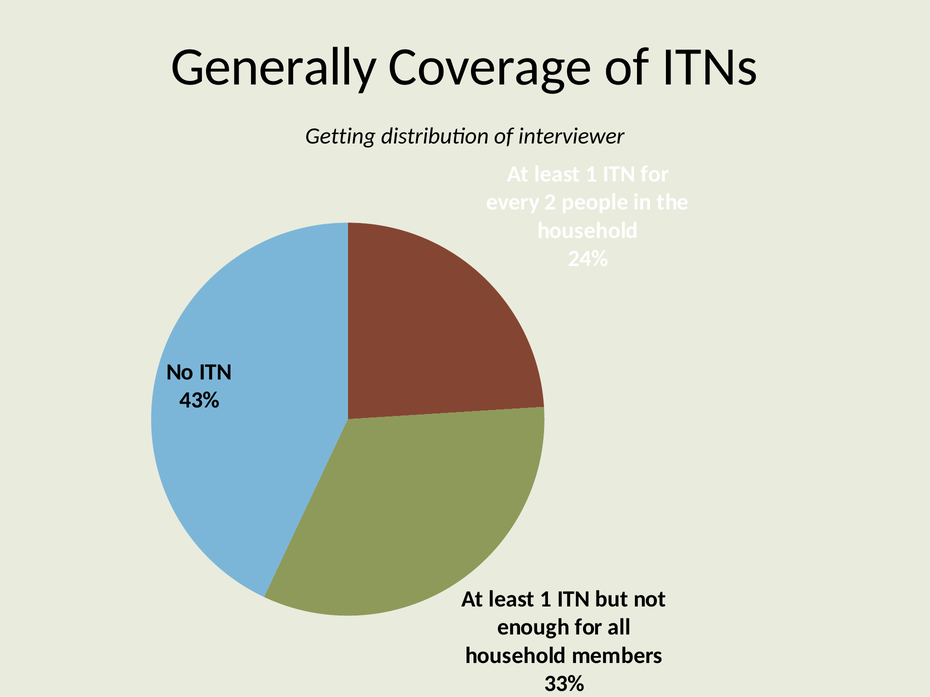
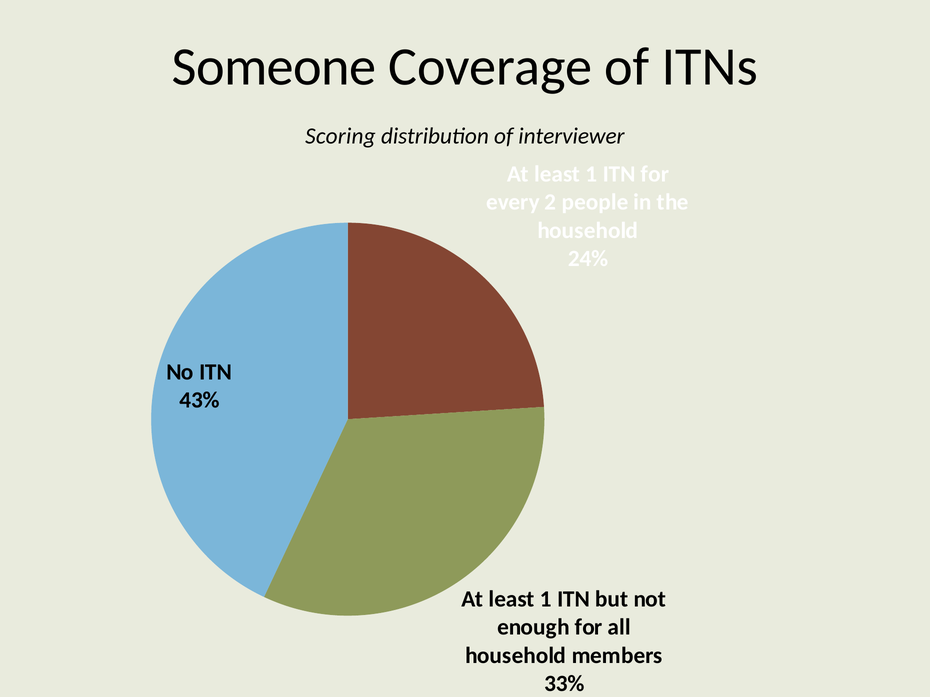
Generally: Generally -> Someone
Getting: Getting -> Scoring
